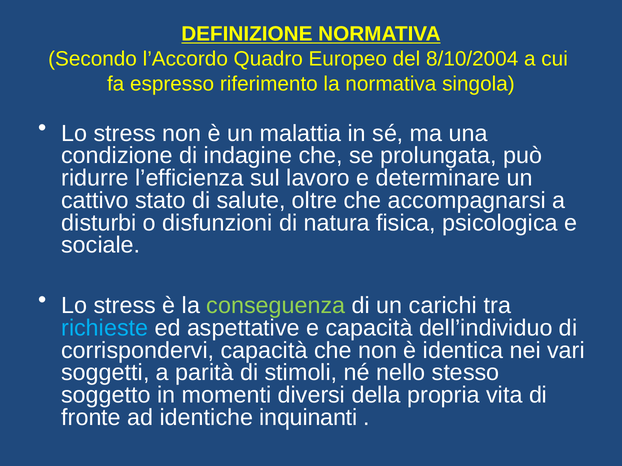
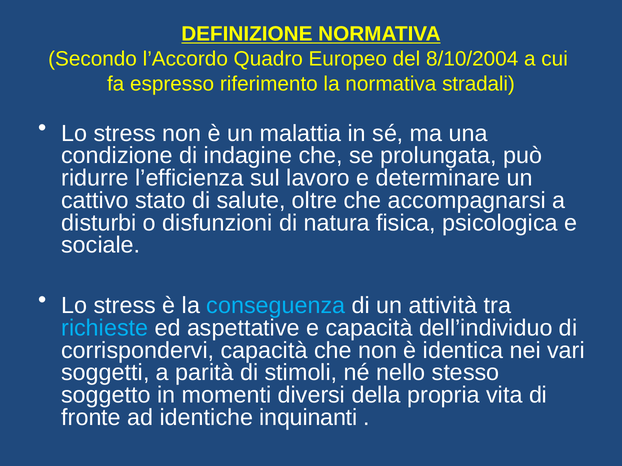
singola: singola -> stradali
conseguenza colour: light green -> light blue
carichi: carichi -> attività
